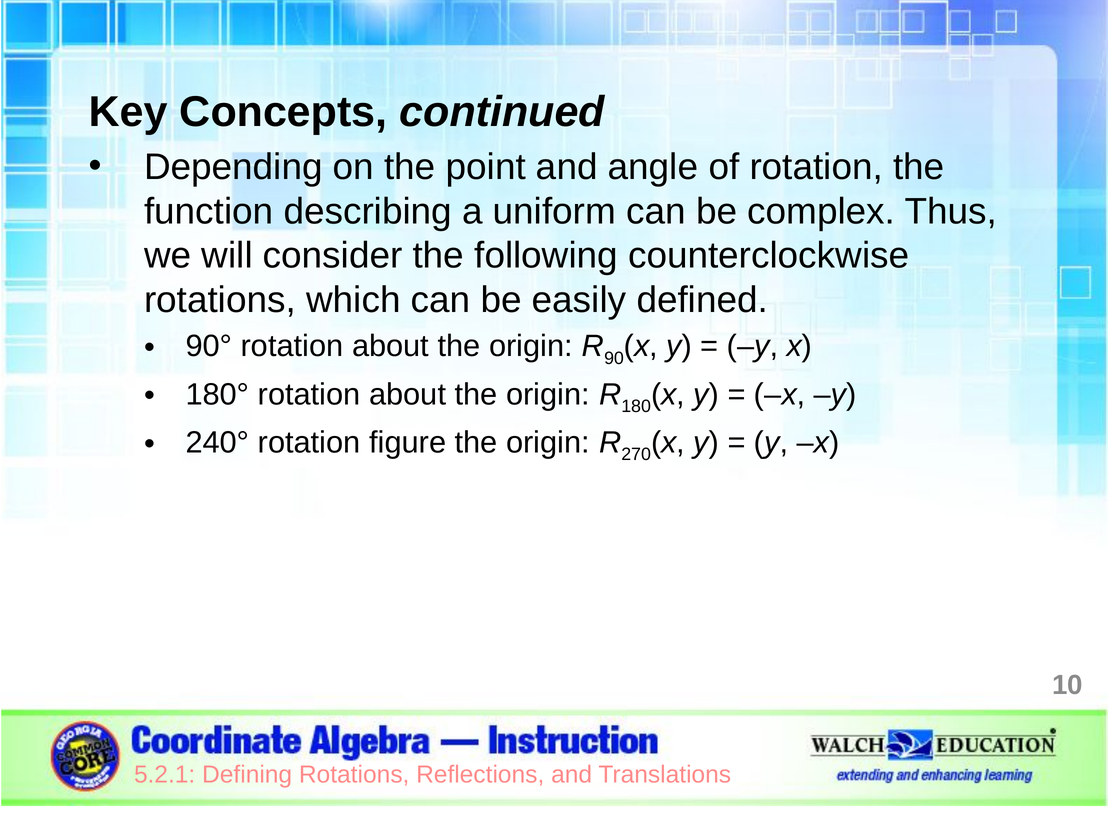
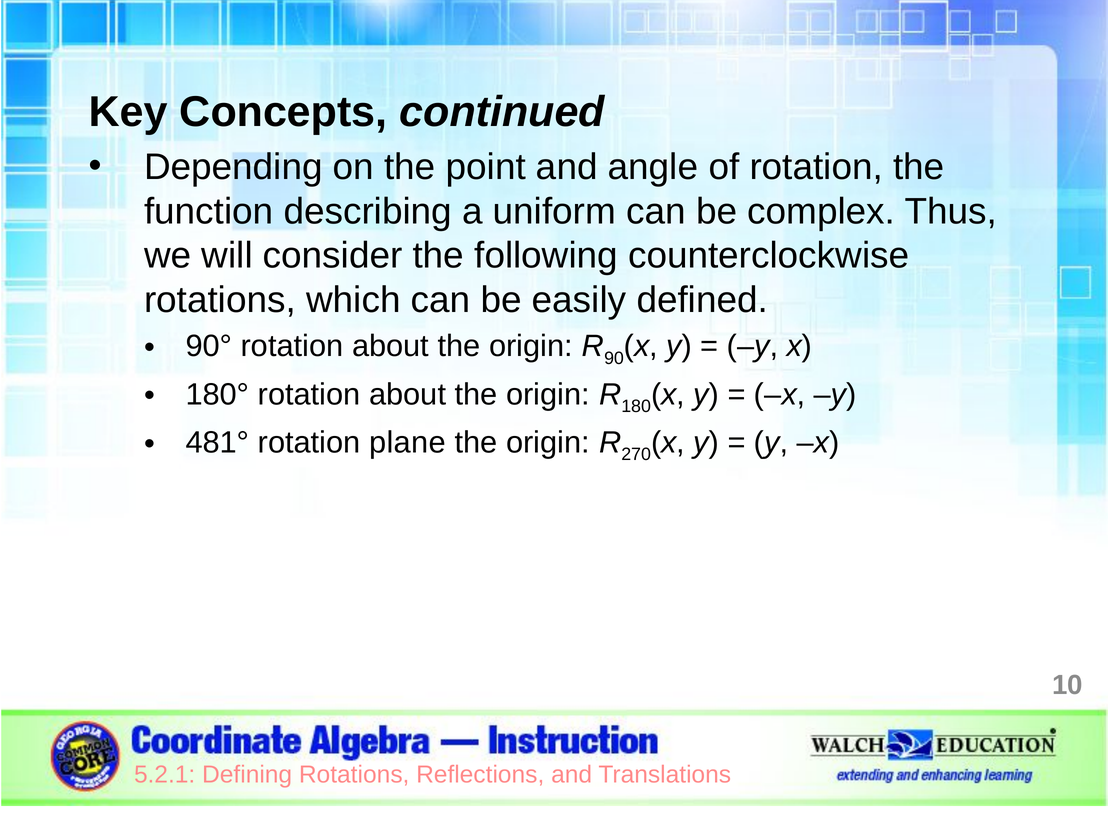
240°: 240° -> 481°
figure: figure -> plane
